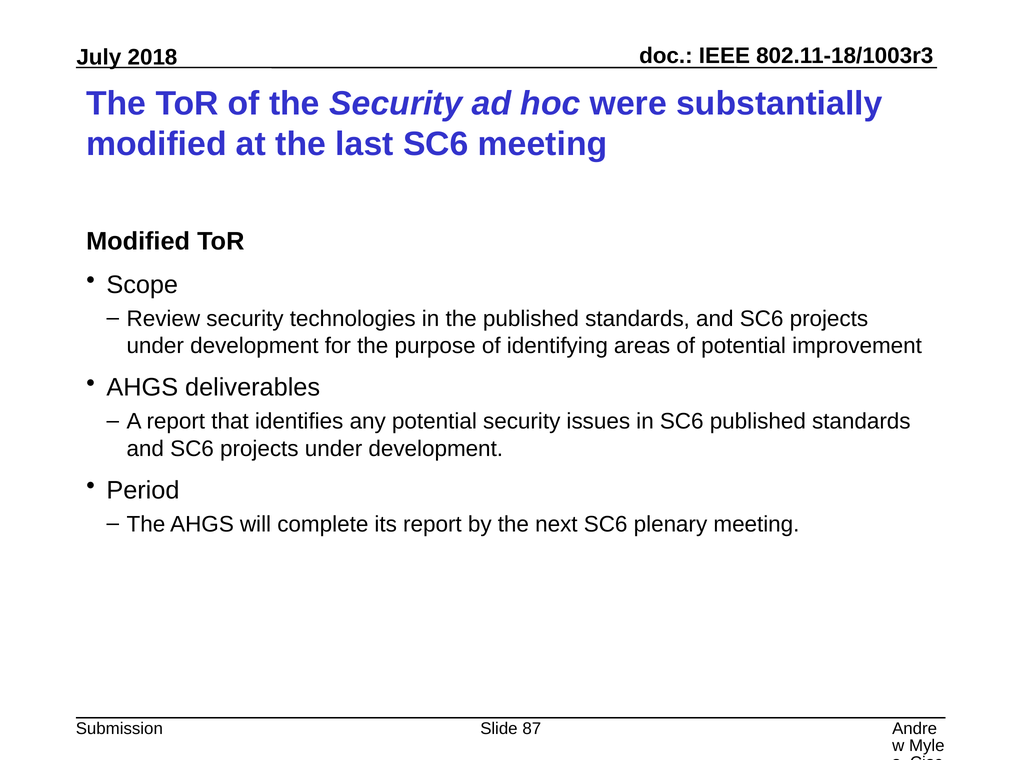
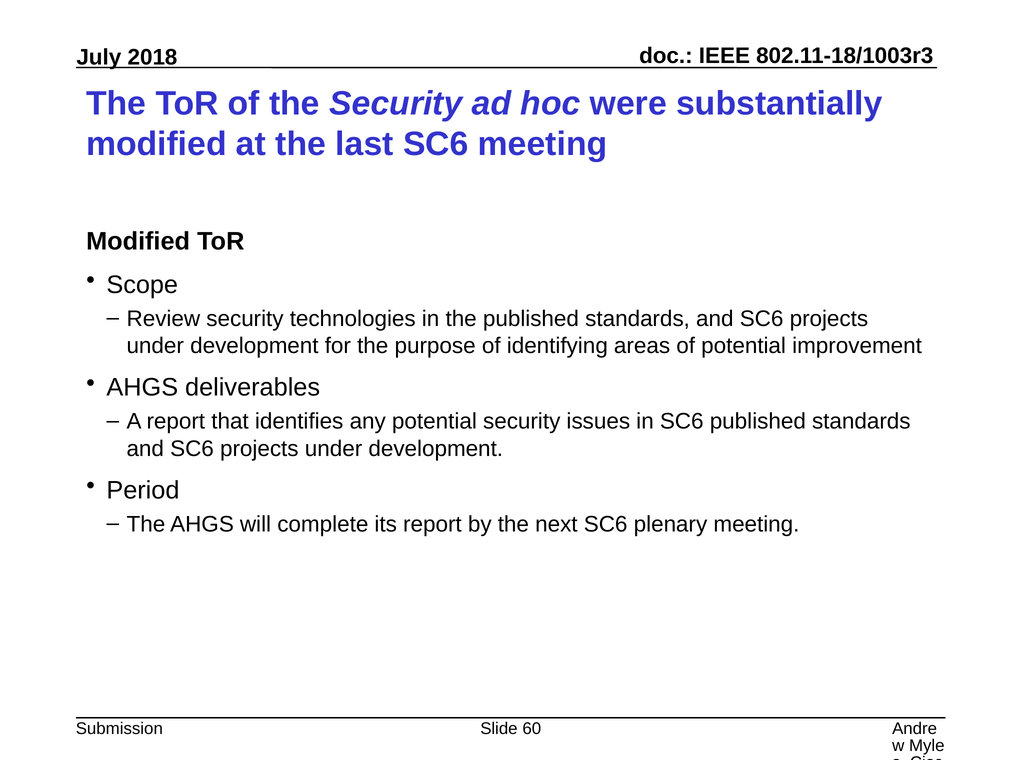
87: 87 -> 60
